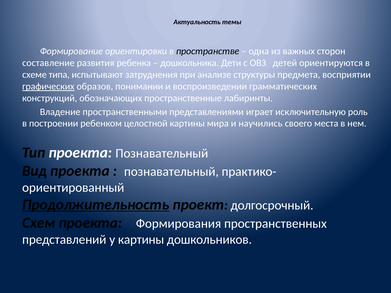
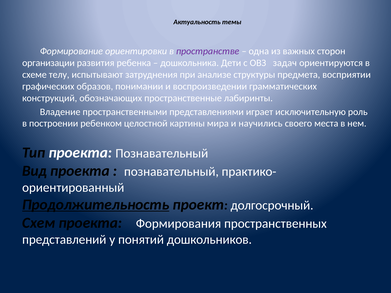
пространстве colour: black -> purple
составление: составление -> организации
детей: детей -> задач
типа: типа -> телу
графических underline: present -> none
у картины: картины -> понятий
